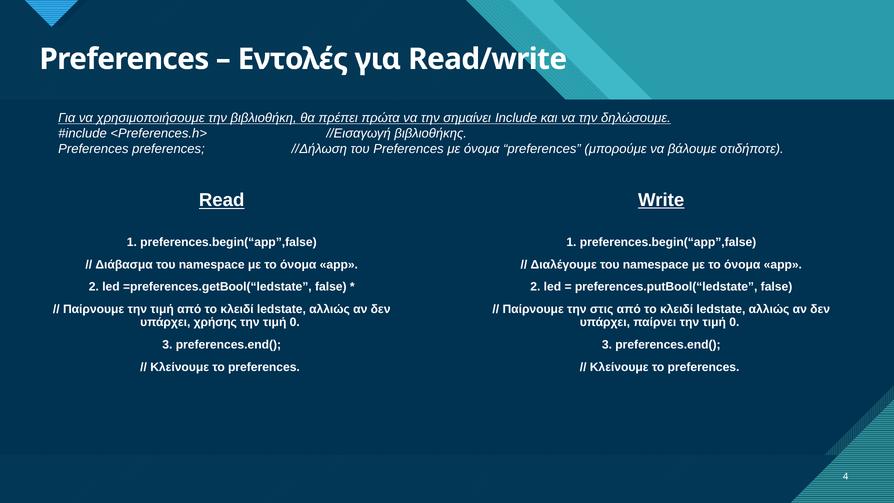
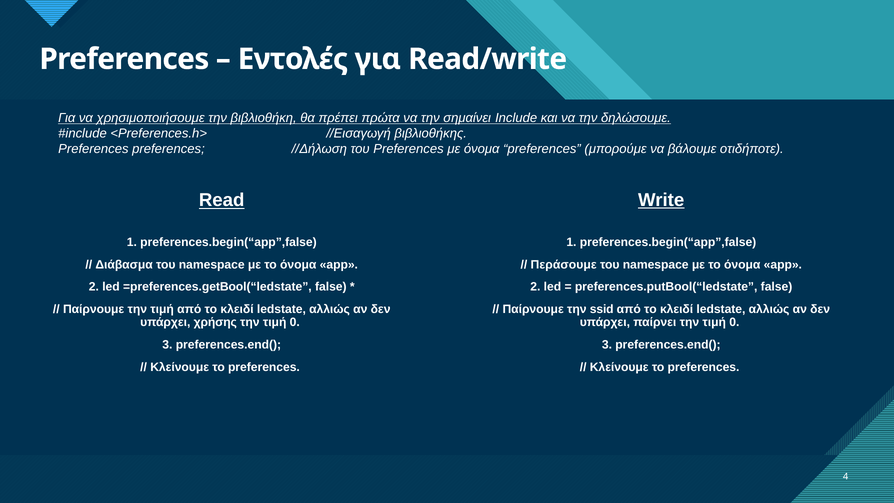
Διαλέγουμε: Διαλέγουμε -> Περάσουμε
στις: στις -> ssid
